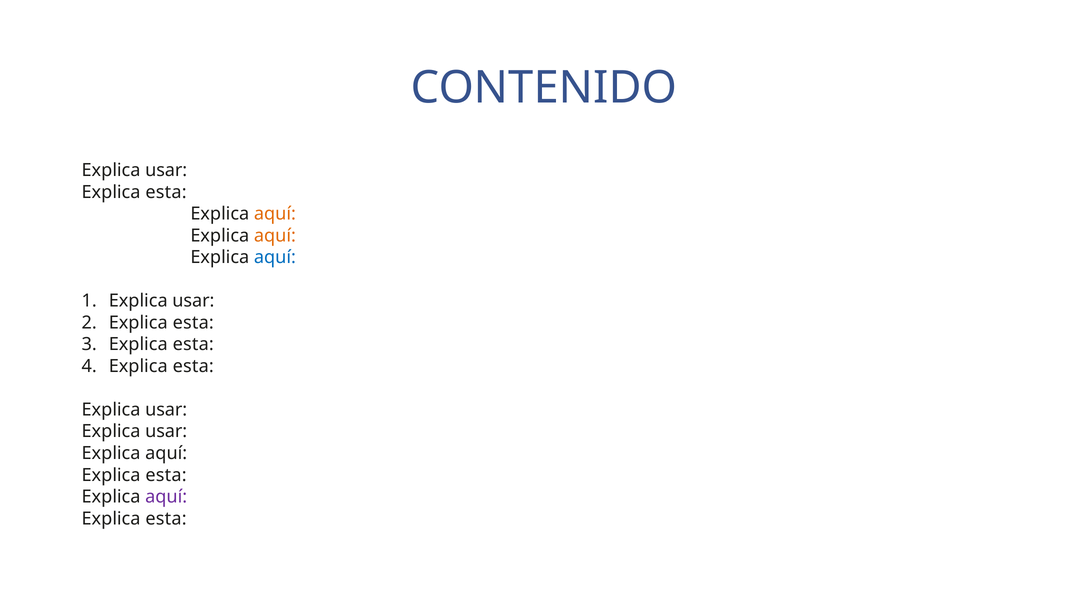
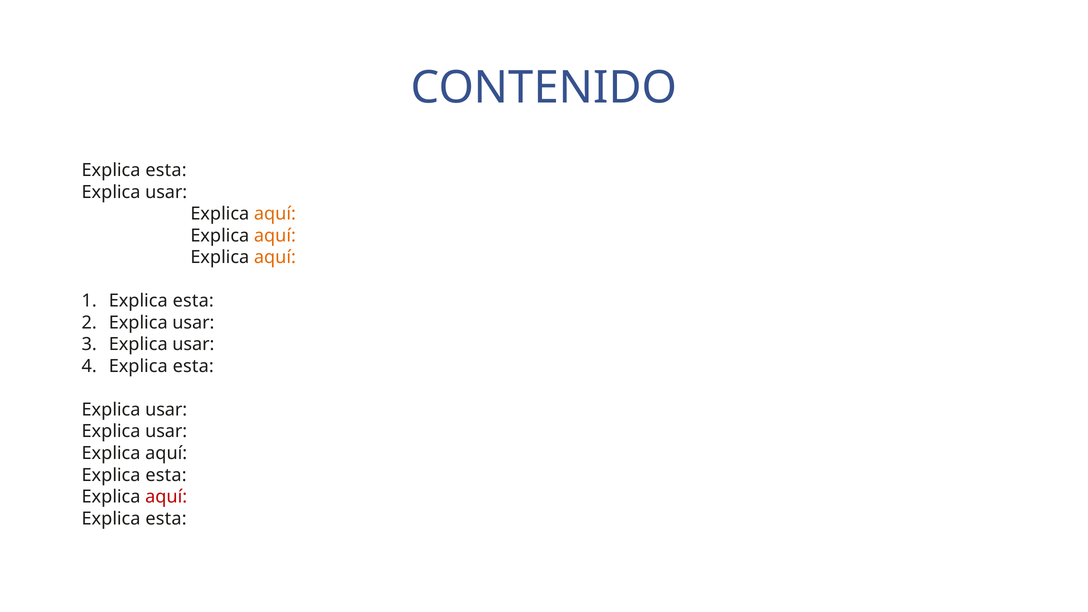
usar at (166, 170): usar -> esta
esta at (166, 192): esta -> usar
aquí at (275, 257) colour: blue -> orange
usar at (193, 301): usar -> esta
esta at (193, 323): esta -> usar
esta at (193, 344): esta -> usar
aquí at (166, 497) colour: purple -> red
